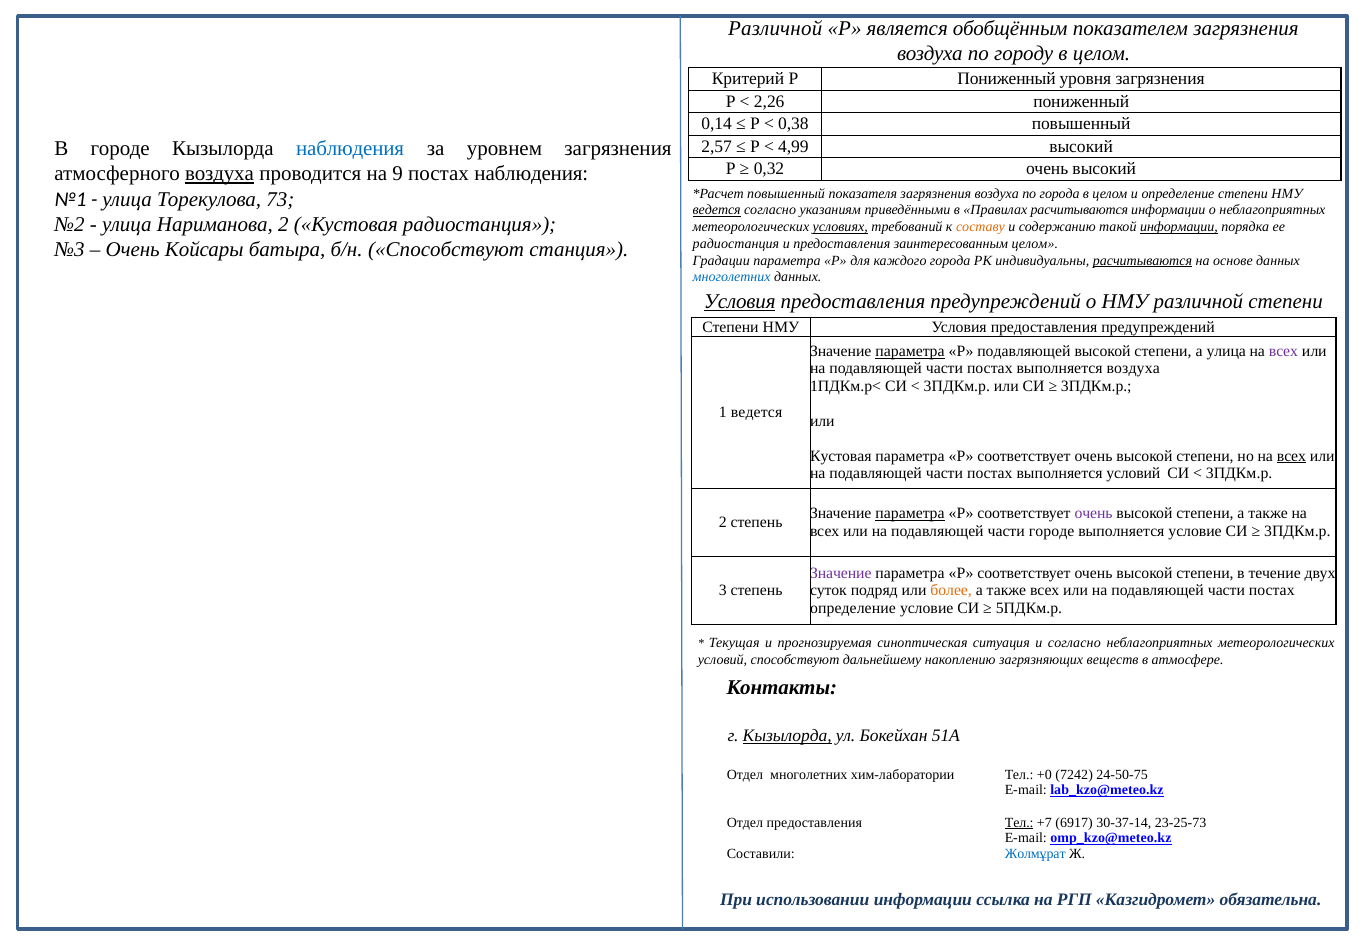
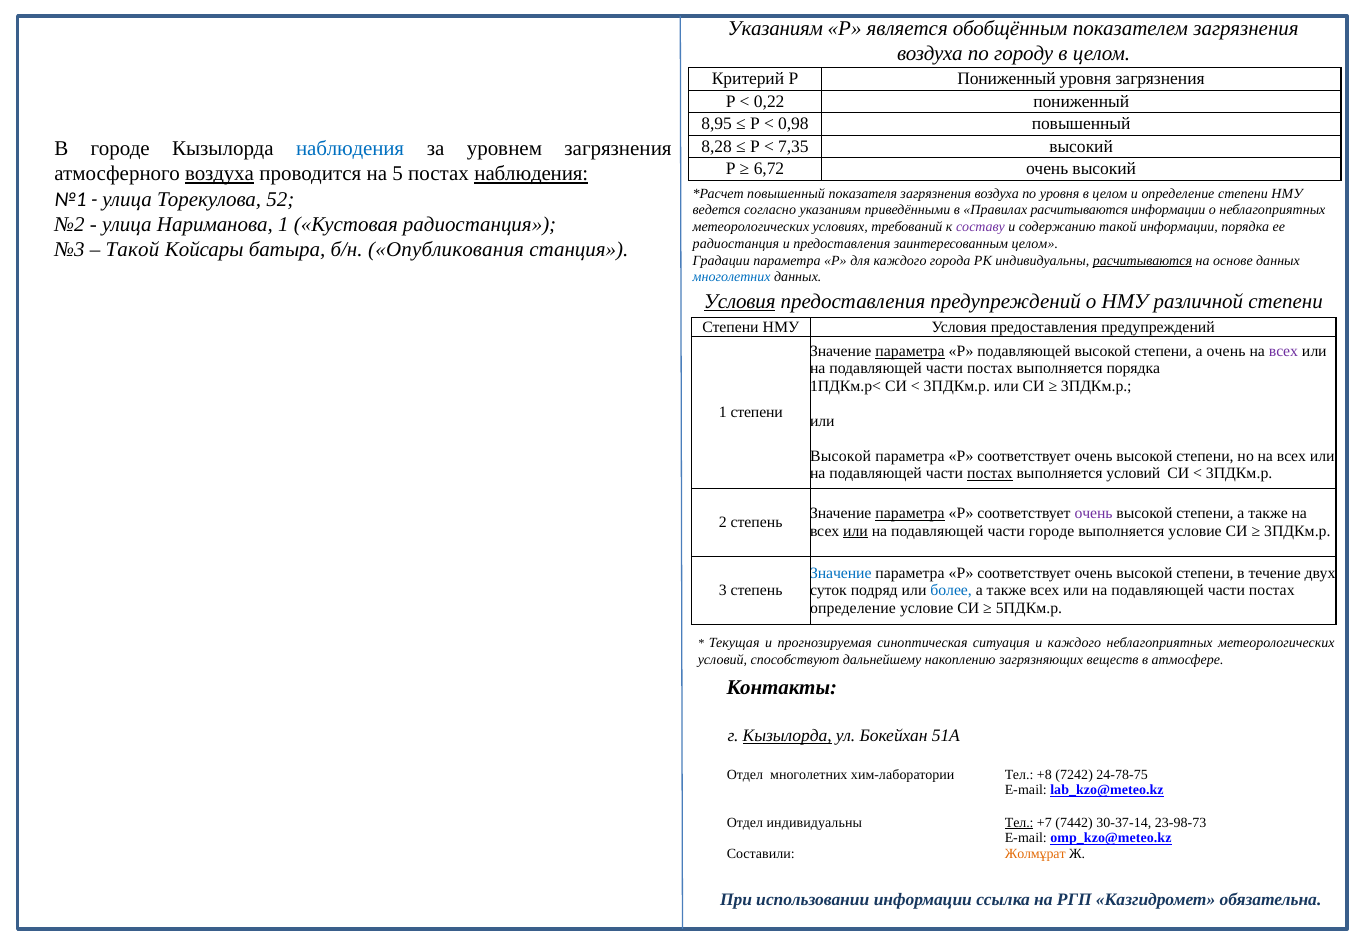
Различной at (775, 28): Различной -> Указаниям
2,26: 2,26 -> 0,22
0,14: 0,14 -> 8,95
0,38: 0,38 -> 0,98
2,57: 2,57 -> 8,28
4,99: 4,99 -> 7,35
0,32: 0,32 -> 6,72
9: 9 -> 5
наблюдения at (531, 174) underline: none -> present
по города: города -> уровня
73: 73 -> 52
ведется at (717, 210) underline: present -> none
Нариманова 2: 2 -> 1
условиях underline: present -> none
составу colour: orange -> purple
информации at (1179, 227) underline: present -> none
Очень at (133, 250): Очень -> Такой
б/н Способствуют: Способствуют -> Опубликования
а улица: улица -> очень
выполняется воздуха: воздуха -> порядка
1 ведется: ведется -> степени
Кустовая at (841, 456): Кустовая -> Высокой
всех at (1291, 456) underline: present -> none
постах at (990, 474) underline: none -> present
или at (855, 531) underline: none -> present
Значение at (841, 573) colour: purple -> blue
более colour: orange -> blue
и согласно: согласно -> каждого
+0: +0 -> +8
24-50-75: 24-50-75 -> 24-78-75
Отдел предоставления: предоставления -> индивидуальны
6917: 6917 -> 7442
23-25-73: 23-25-73 -> 23-98-73
Жолмұрат colour: blue -> orange
